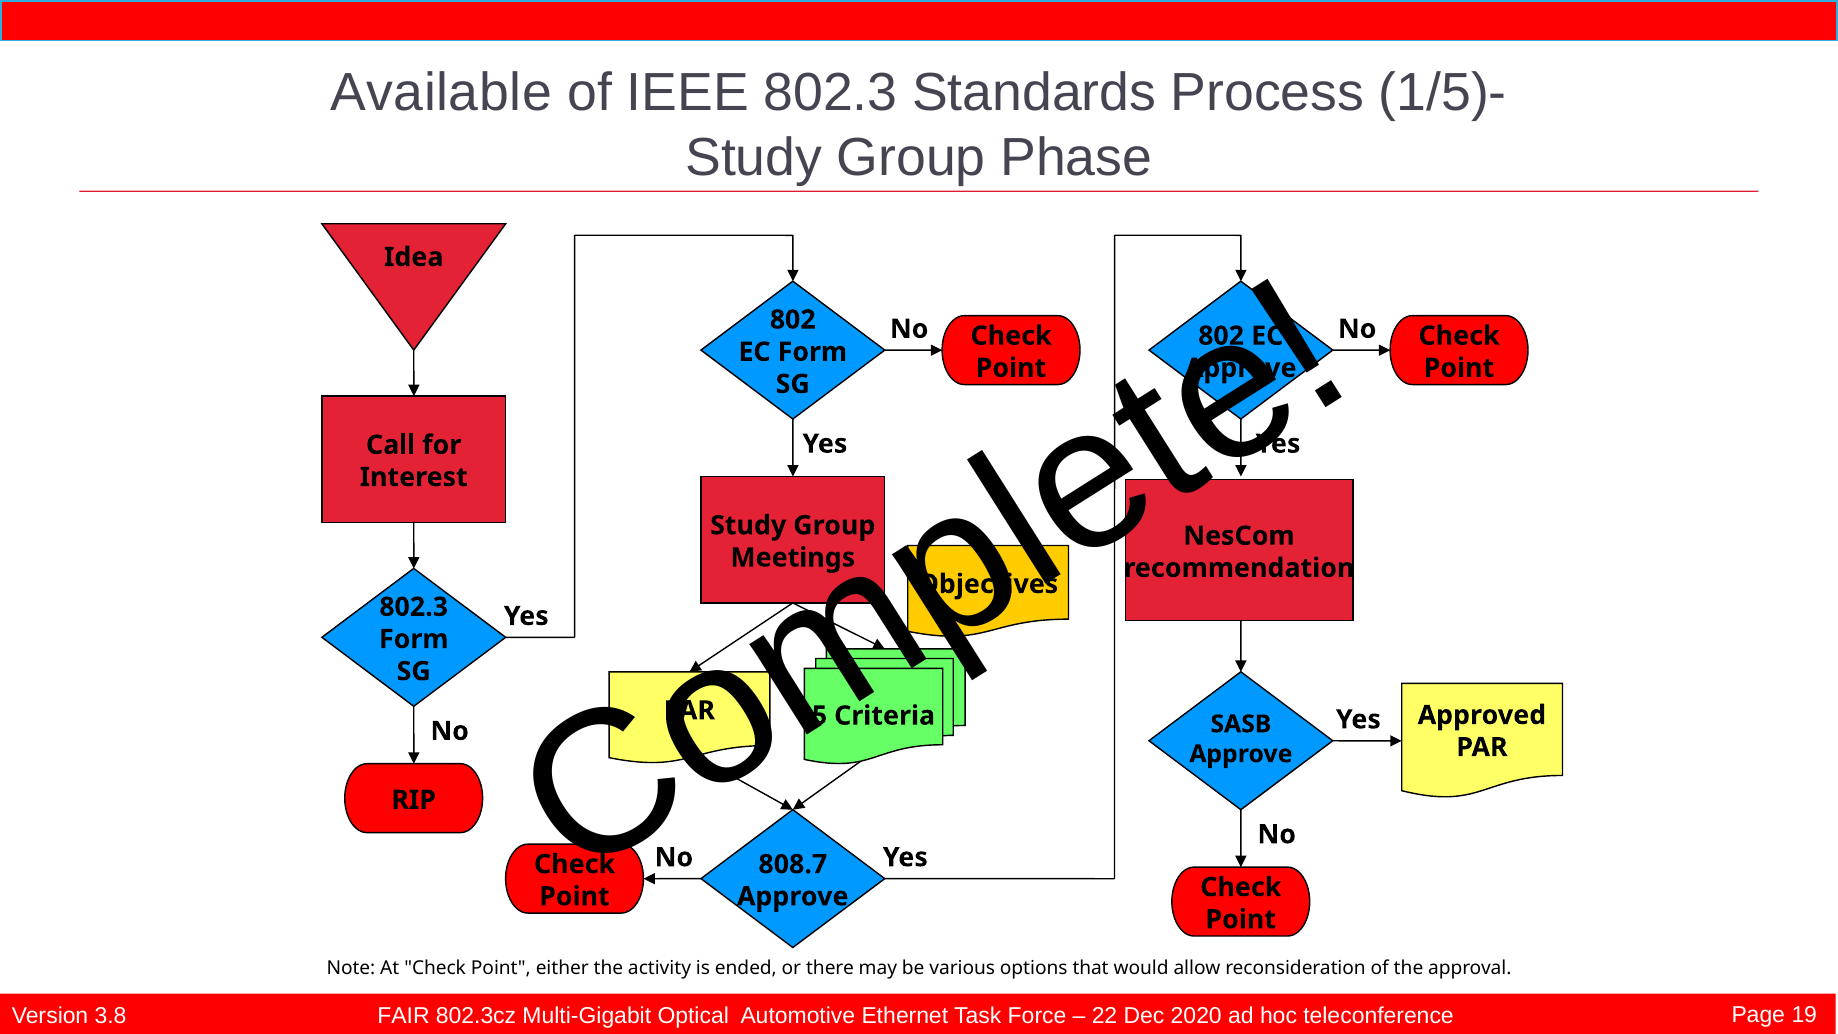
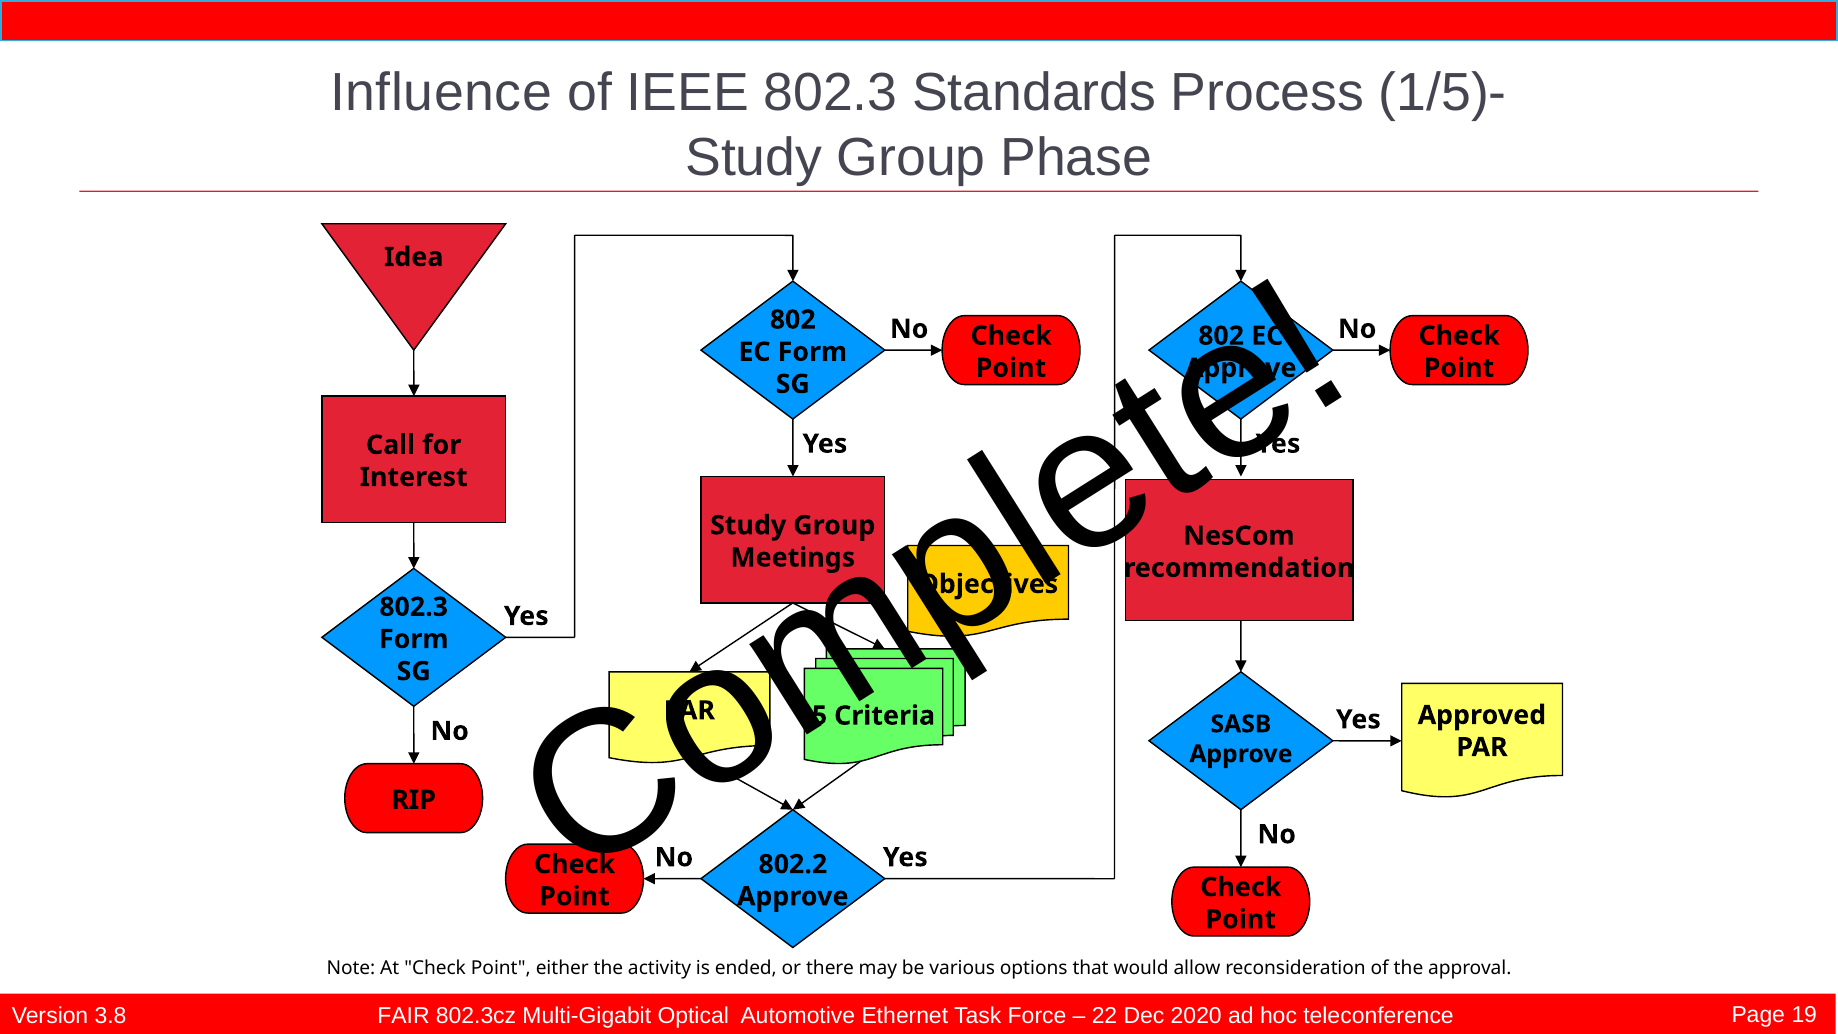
Available: Available -> Influence
808.7: 808.7 -> 802.2
